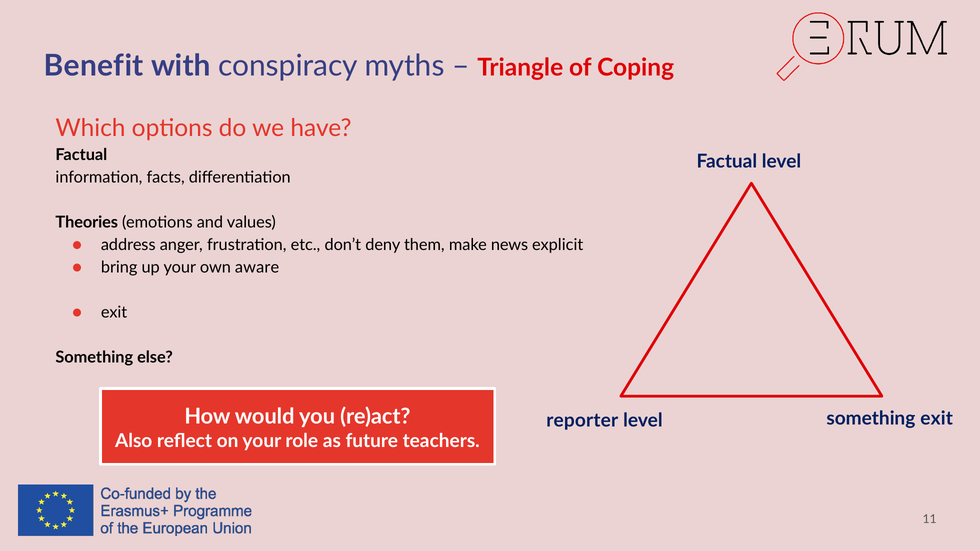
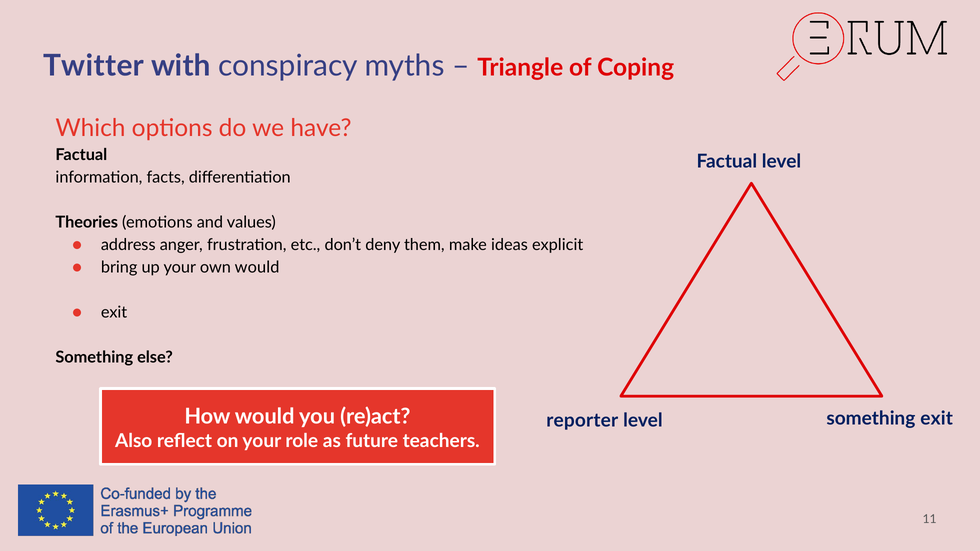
Benefit: Benefit -> Twitter
news: news -> ideas
own aware: aware -> would
